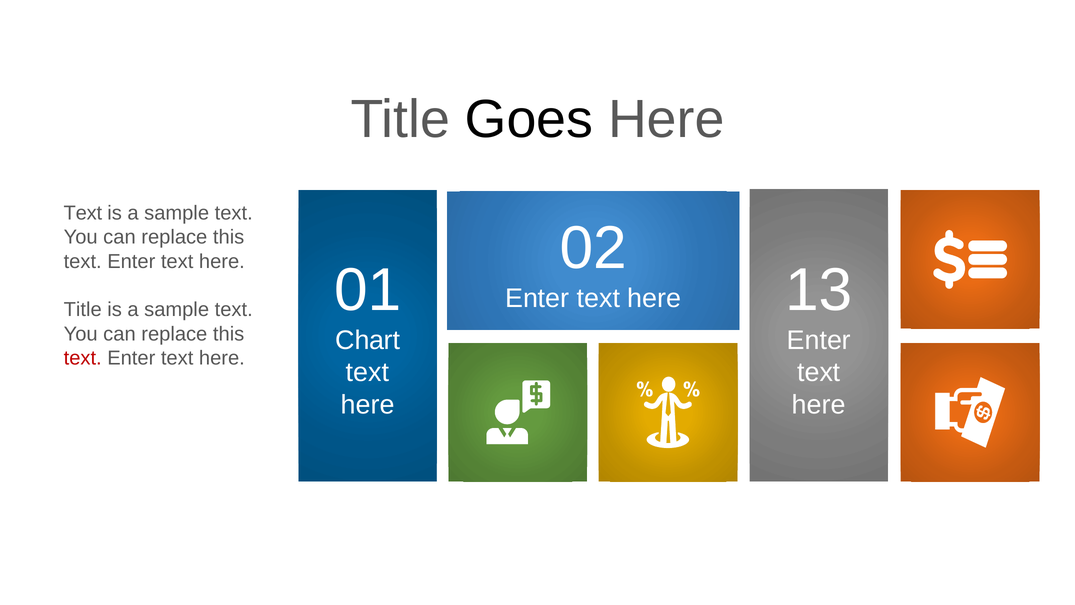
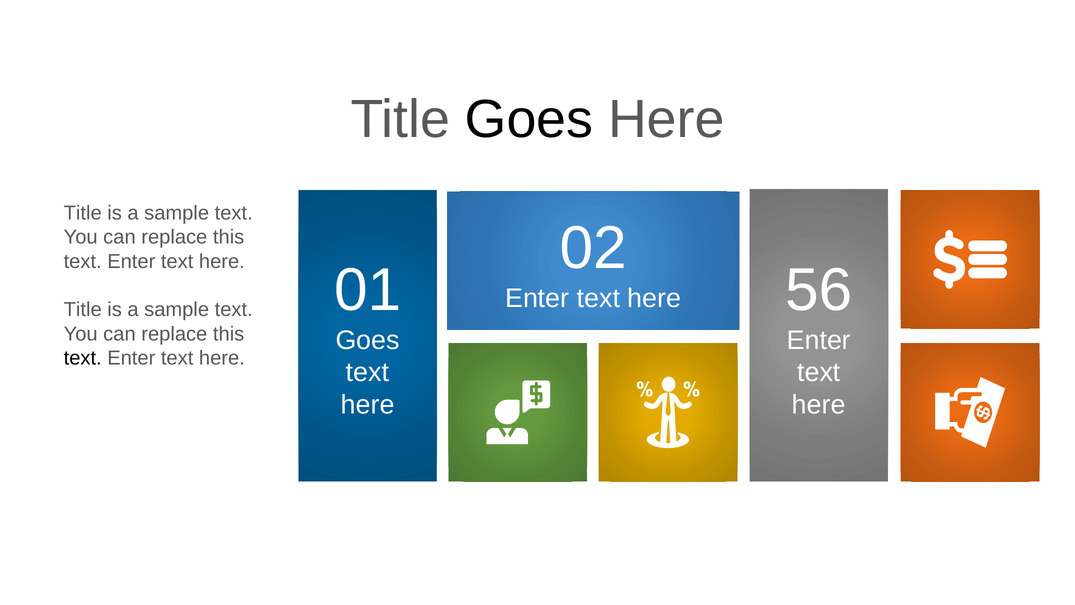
Text at (83, 213): Text -> Title
13: 13 -> 56
Chart at (368, 340): Chart -> Goes
text at (83, 358) colour: red -> black
